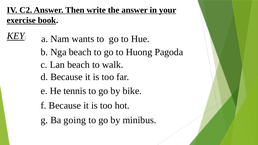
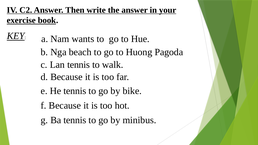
Lan beach: beach -> tennis
Ba going: going -> tennis
